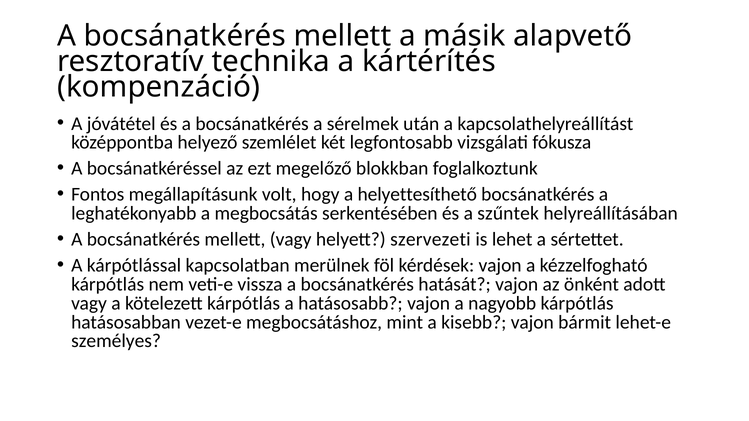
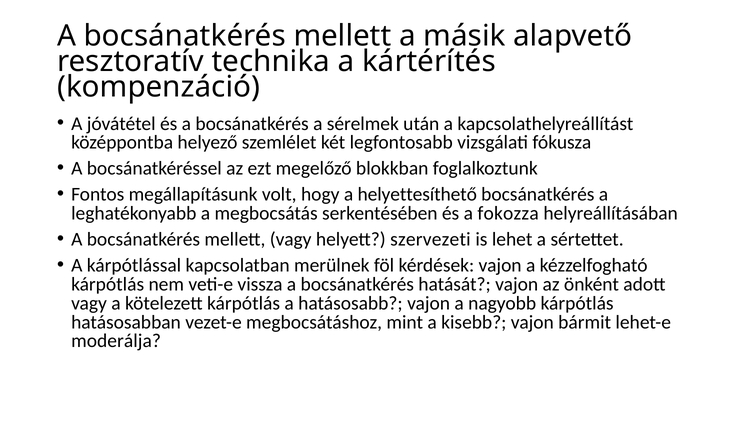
szűntek: szűntek -> fokozza
személyes: személyes -> moderálja
